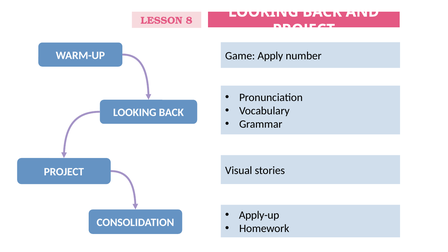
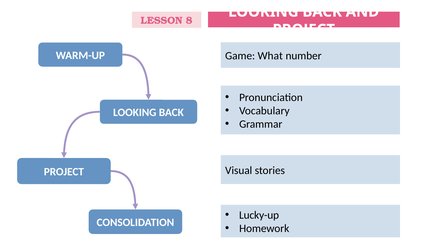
Apply: Apply -> What
Apply-up: Apply-up -> Lucky-up
